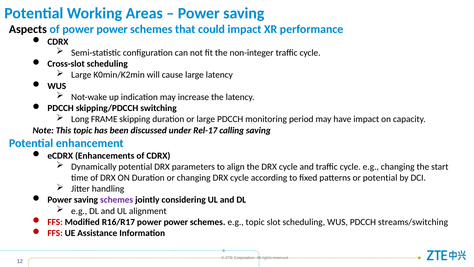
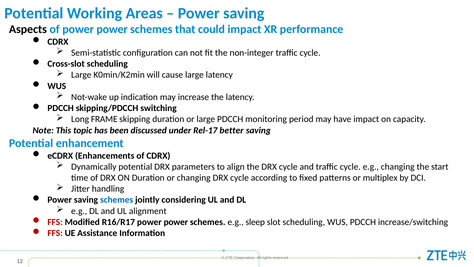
calling: calling -> better
or potential: potential -> multiplex
schemes at (117, 200) colour: purple -> blue
e.g topic: topic -> sleep
streams/switching: streams/switching -> increase/switching
